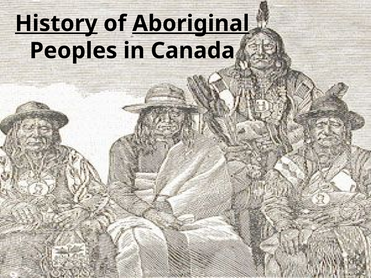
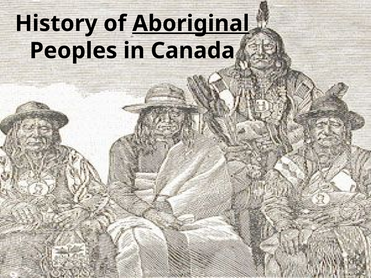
History underline: present -> none
